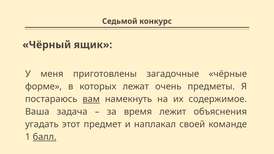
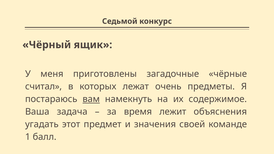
форме: форме -> считал
наплакал: наплакал -> значения
балл underline: present -> none
